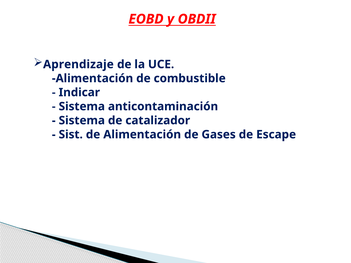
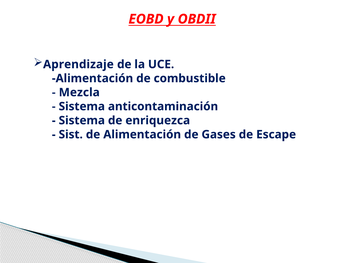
Indicar: Indicar -> Mezcla
catalizador: catalizador -> enriquezca
